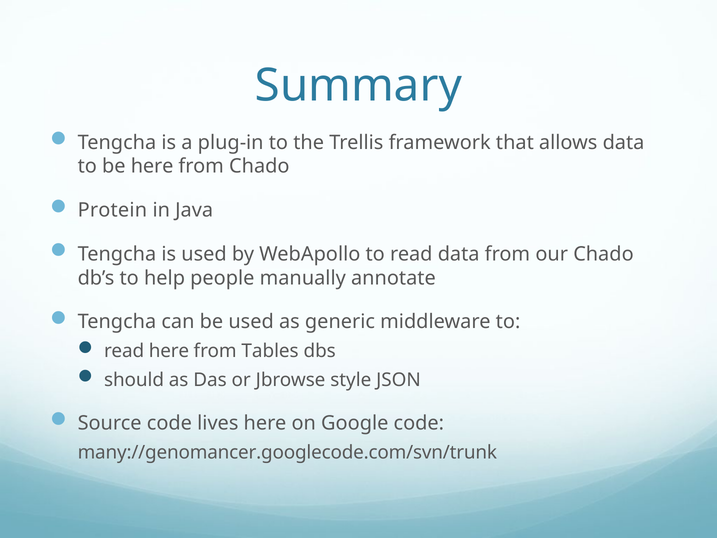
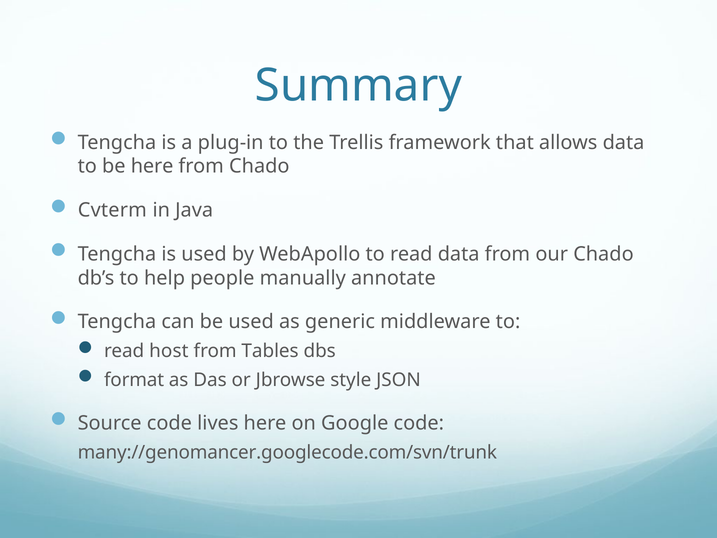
Protein: Protein -> Cvterm
read here: here -> host
should: should -> format
